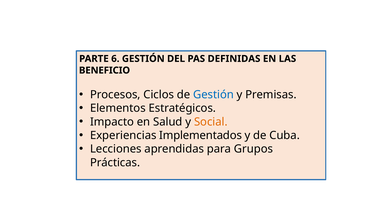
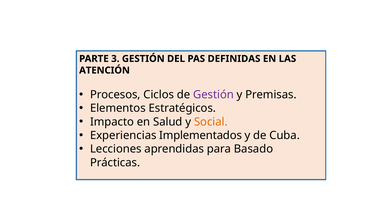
6: 6 -> 3
BENEFICIO: BENEFICIO -> ATENCIÓN
Gestión at (213, 95) colour: blue -> purple
Grupos: Grupos -> Basado
